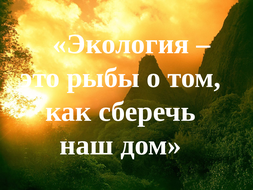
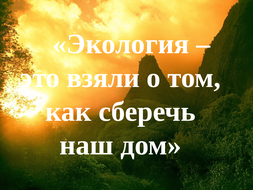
рыбы: рыбы -> взяли
